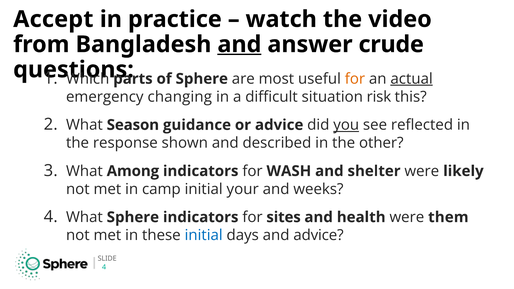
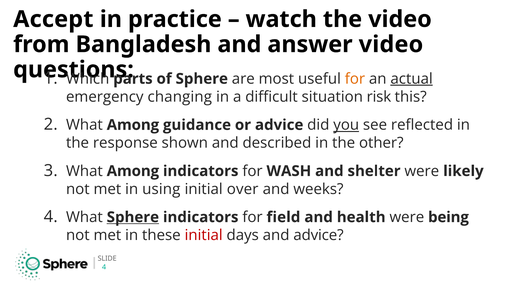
and at (239, 44) underline: present -> none
answer crude: crude -> video
Season at (133, 125): Season -> Among
camp: camp -> using
your: your -> over
Sphere at (133, 217) underline: none -> present
sites: sites -> field
them: them -> being
initial at (204, 235) colour: blue -> red
